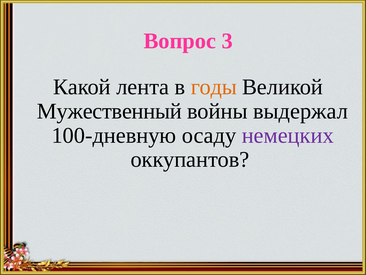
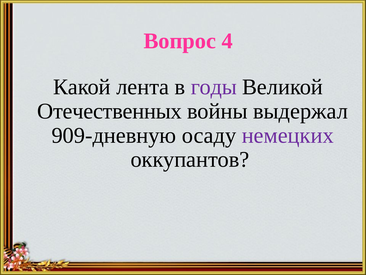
3: 3 -> 4
годы colour: orange -> purple
Мужественный: Мужественный -> Отечественных
100-дневную: 100-дневную -> 909-дневную
